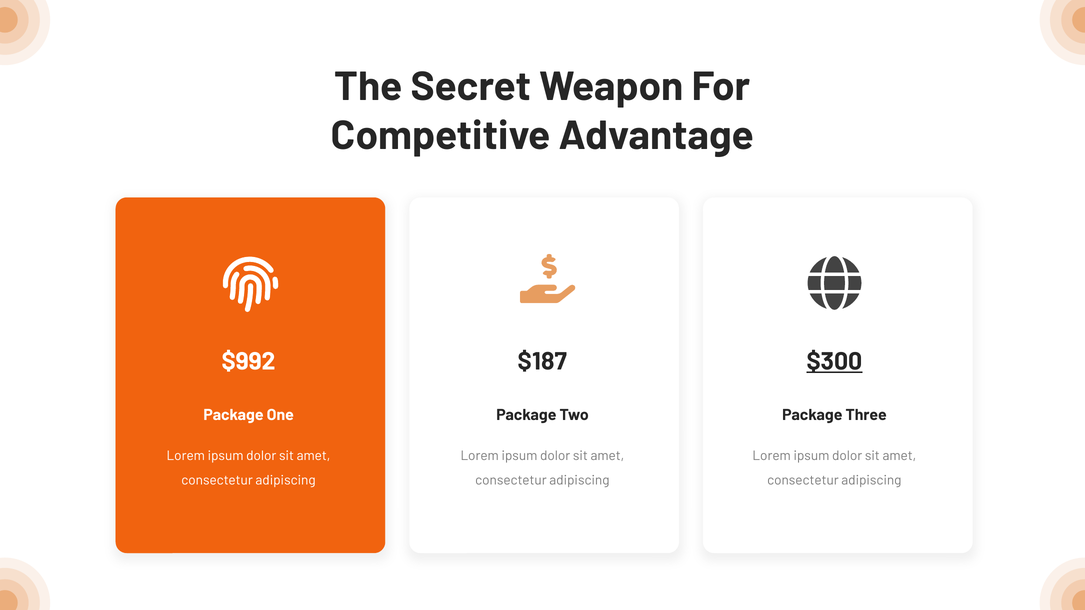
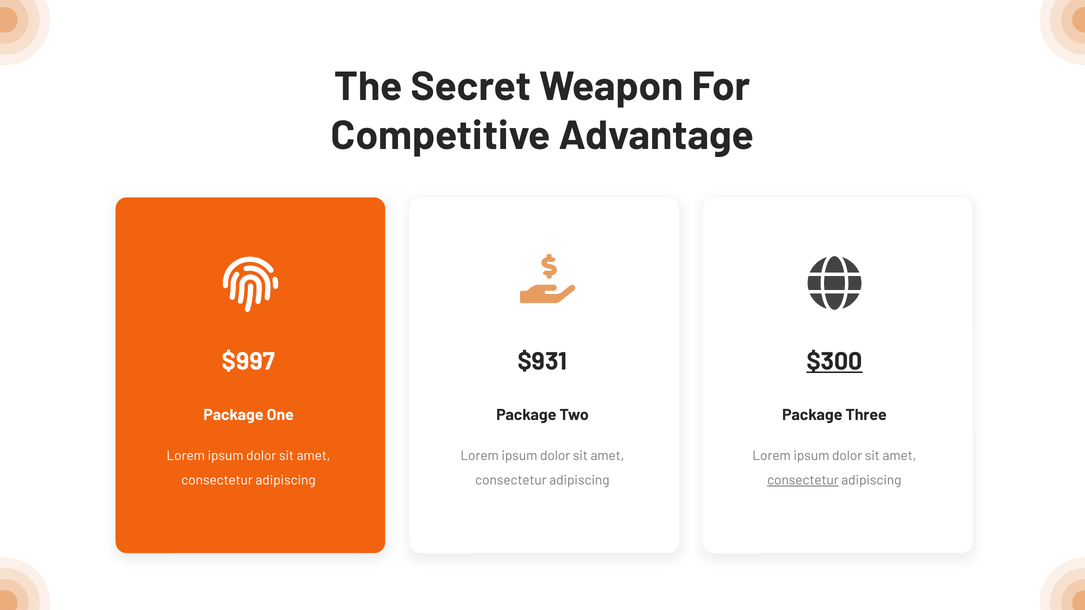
$992: $992 -> $997
$187: $187 -> $931
consectetur at (803, 480) underline: none -> present
